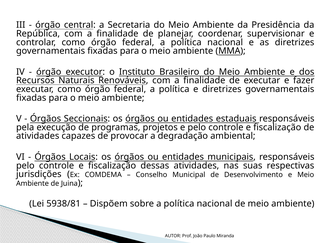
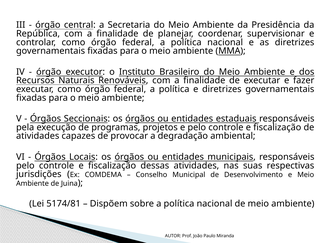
5938/81: 5938/81 -> 5174/81
